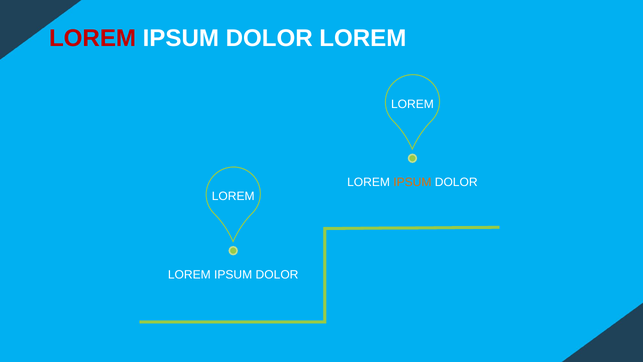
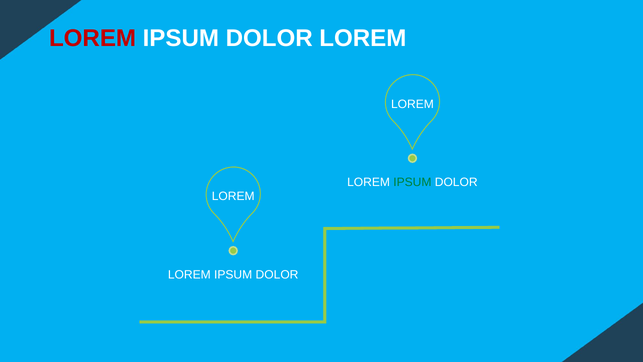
IPSUM at (412, 182) colour: orange -> green
